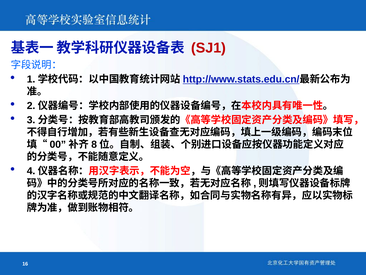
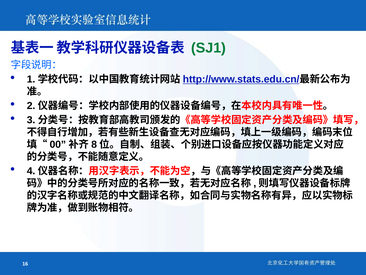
SJ1 colour: red -> green
